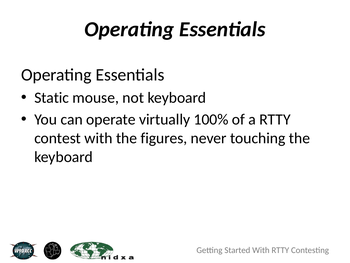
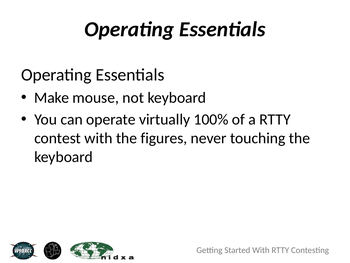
Static: Static -> Make
